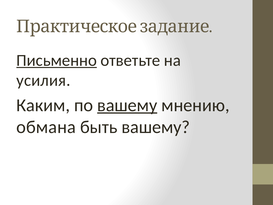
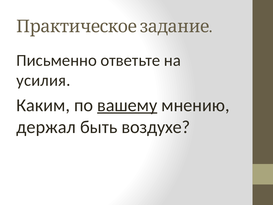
Письменно underline: present -> none
обмана: обмана -> держал
быть вашему: вашему -> воздухе
